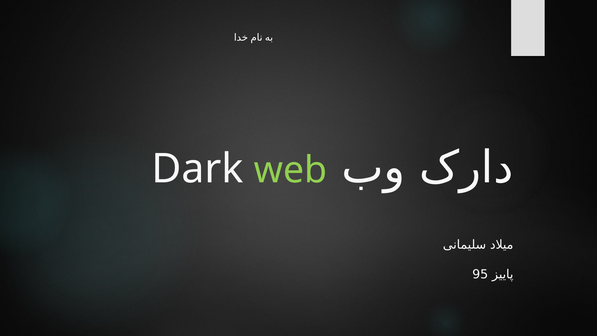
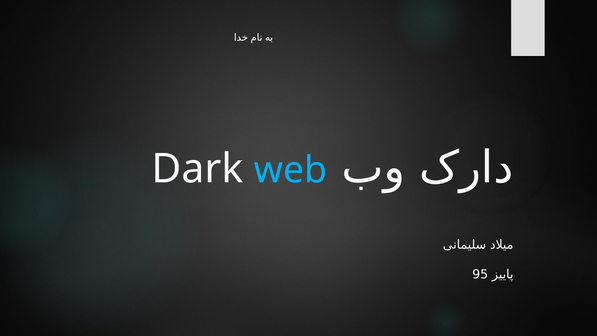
web colour: light green -> light blue
